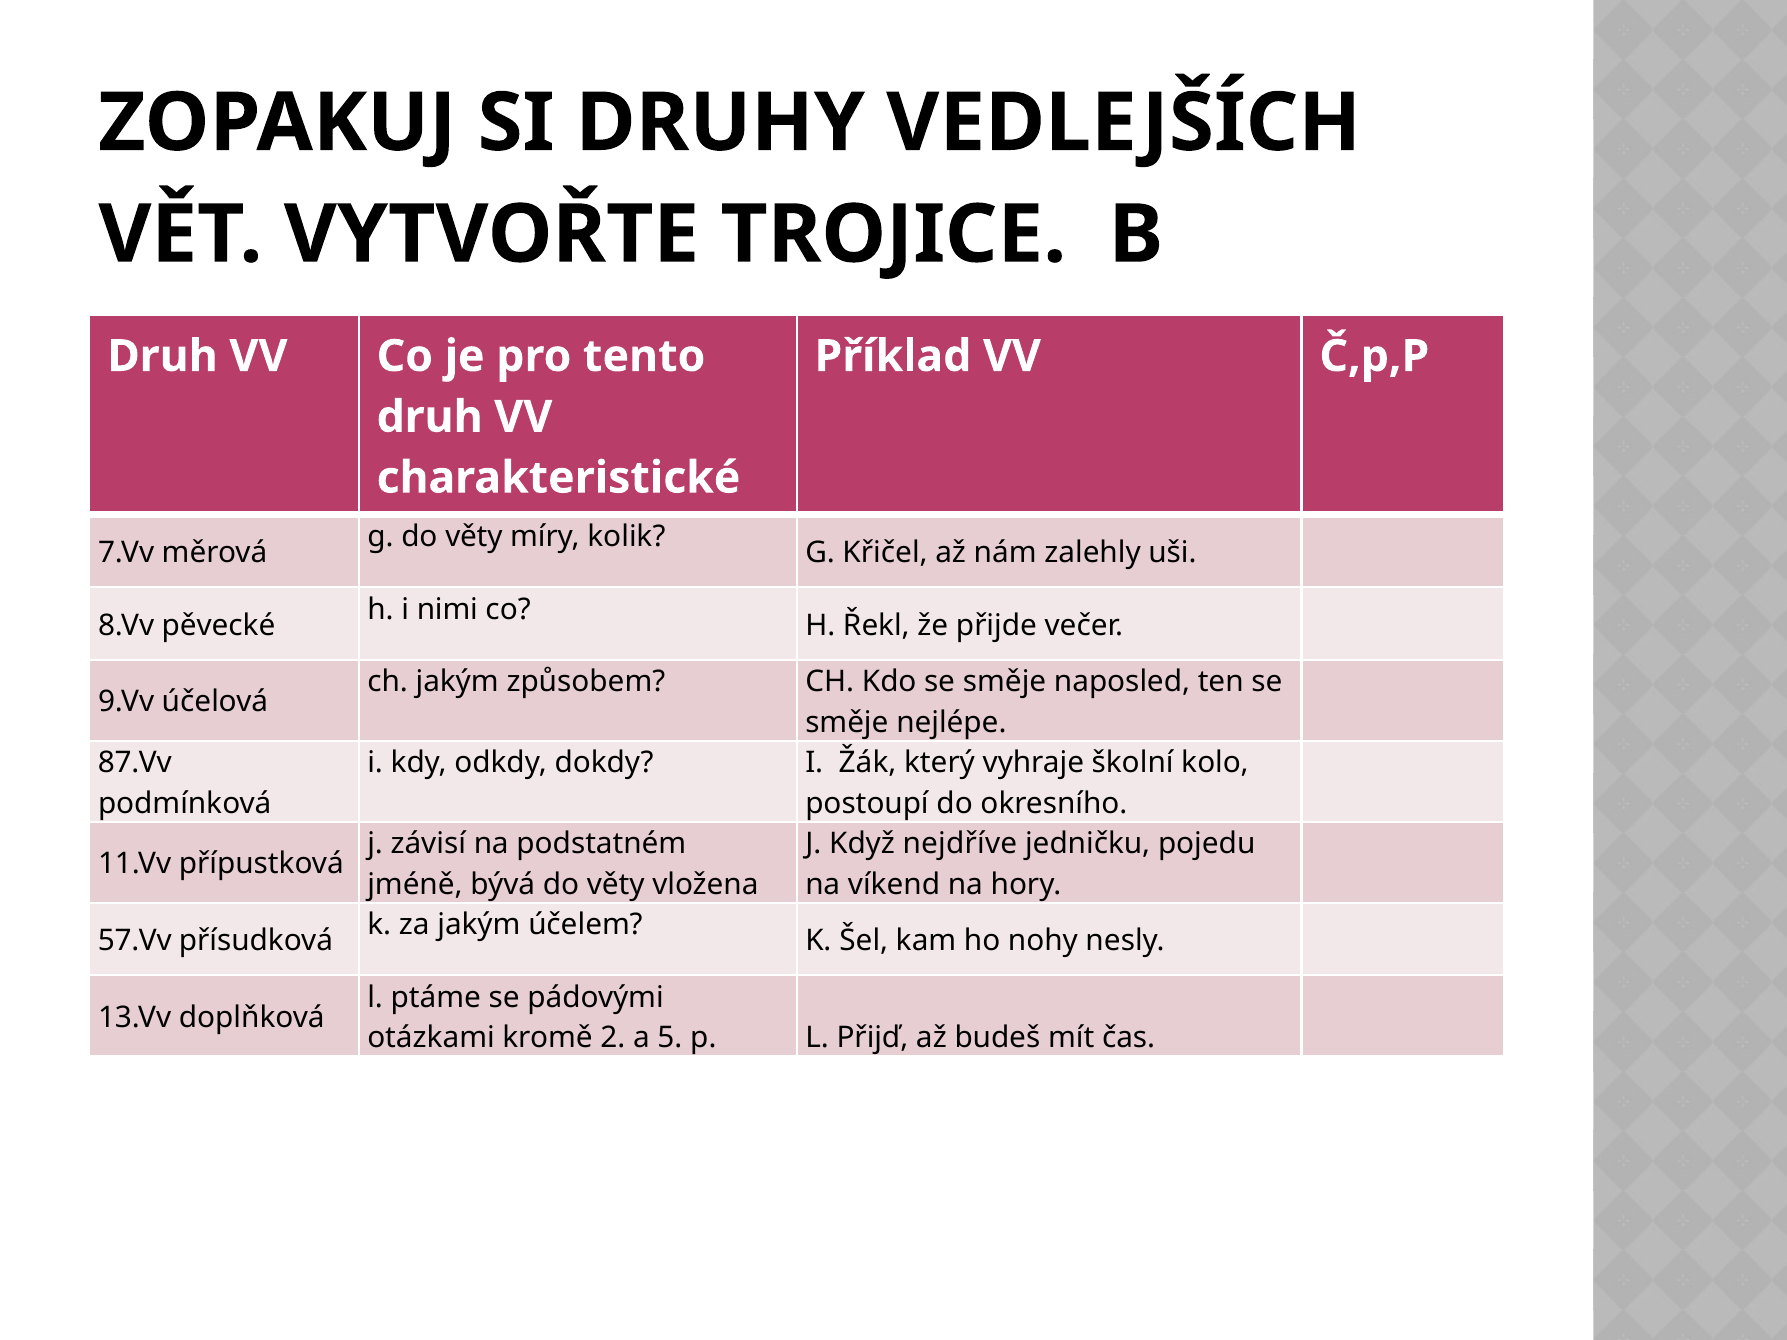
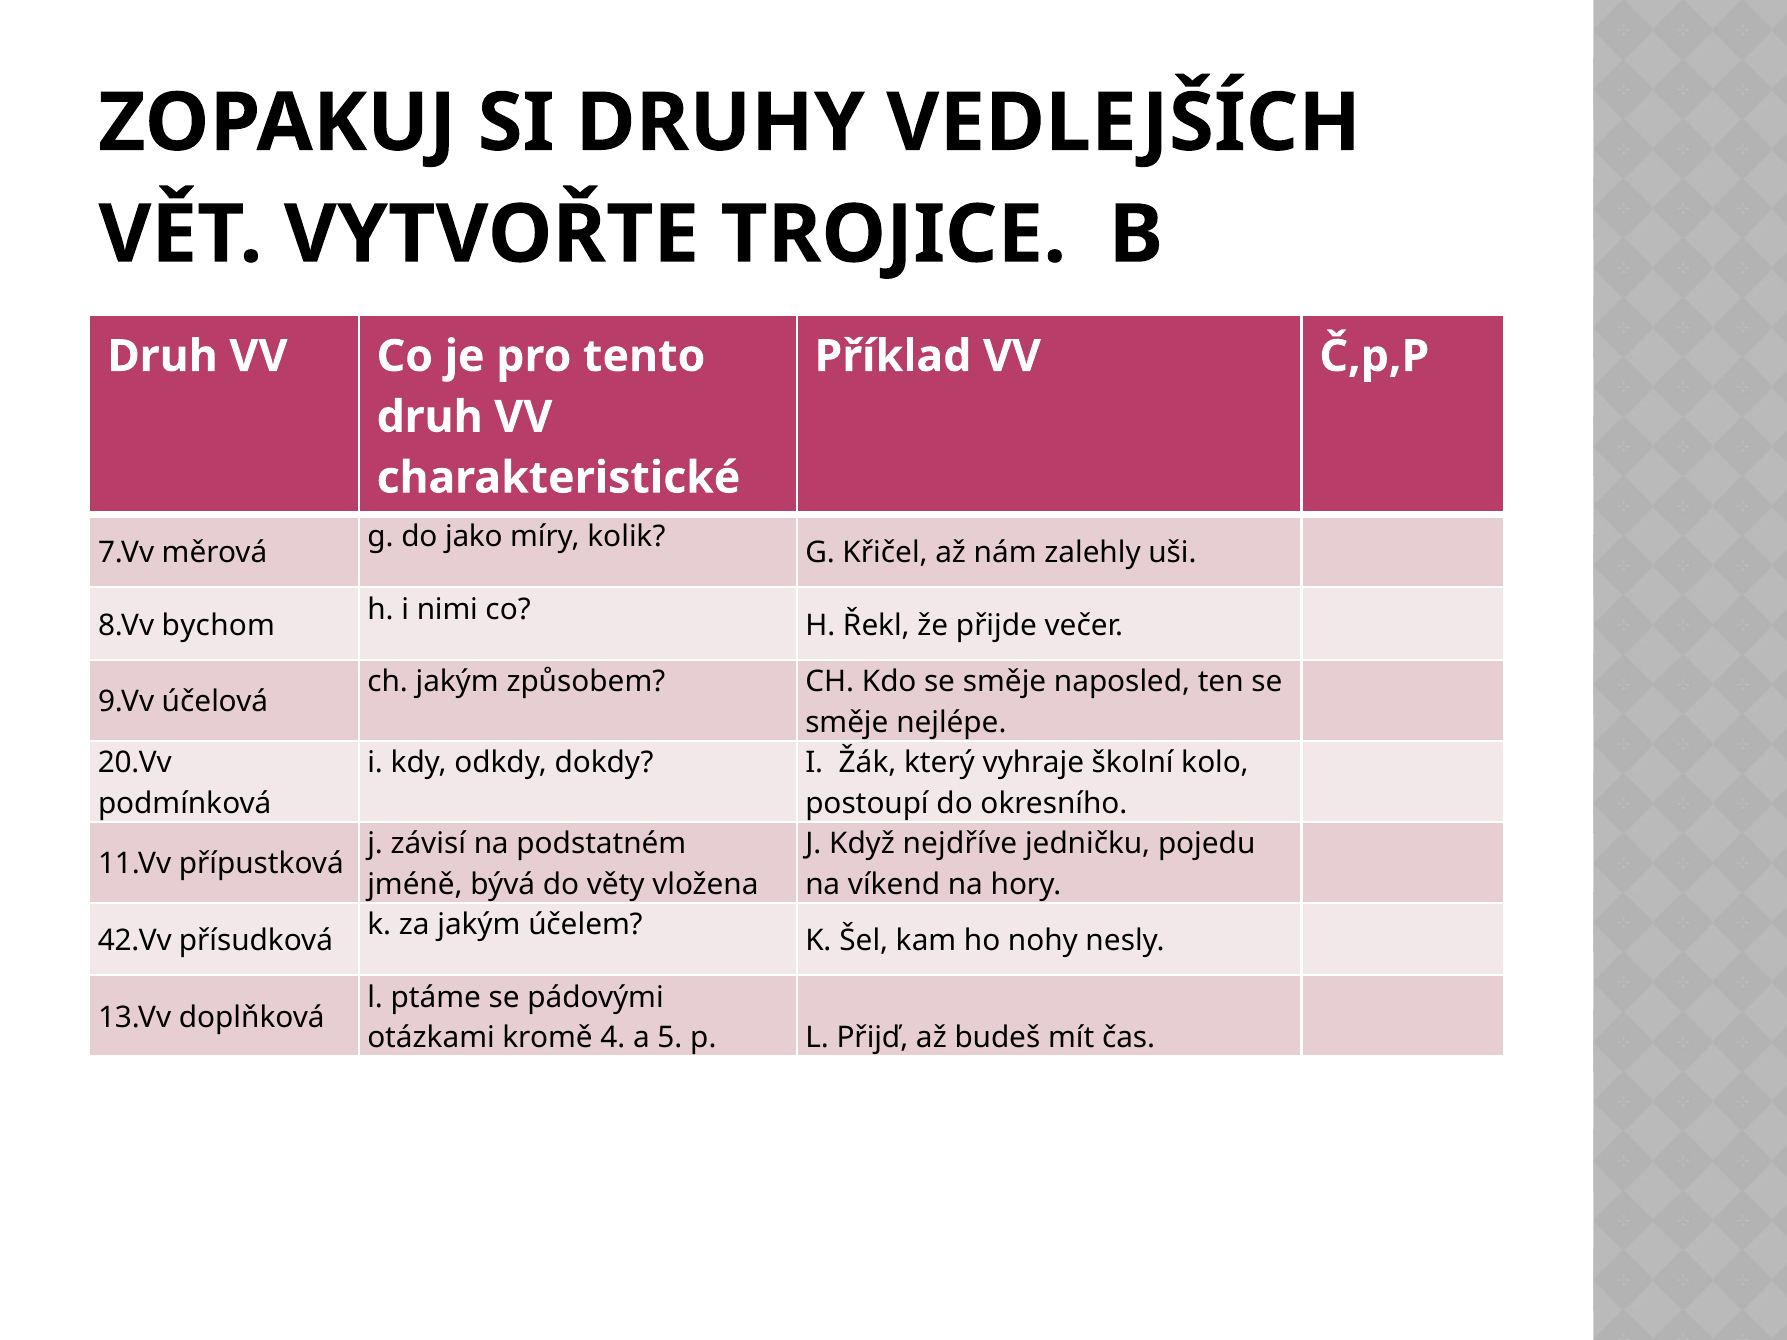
g do věty: věty -> jako
pěvecké: pěvecké -> bychom
87.Vv: 87.Vv -> 20.Vv
57.Vv: 57.Vv -> 42.Vv
2: 2 -> 4
